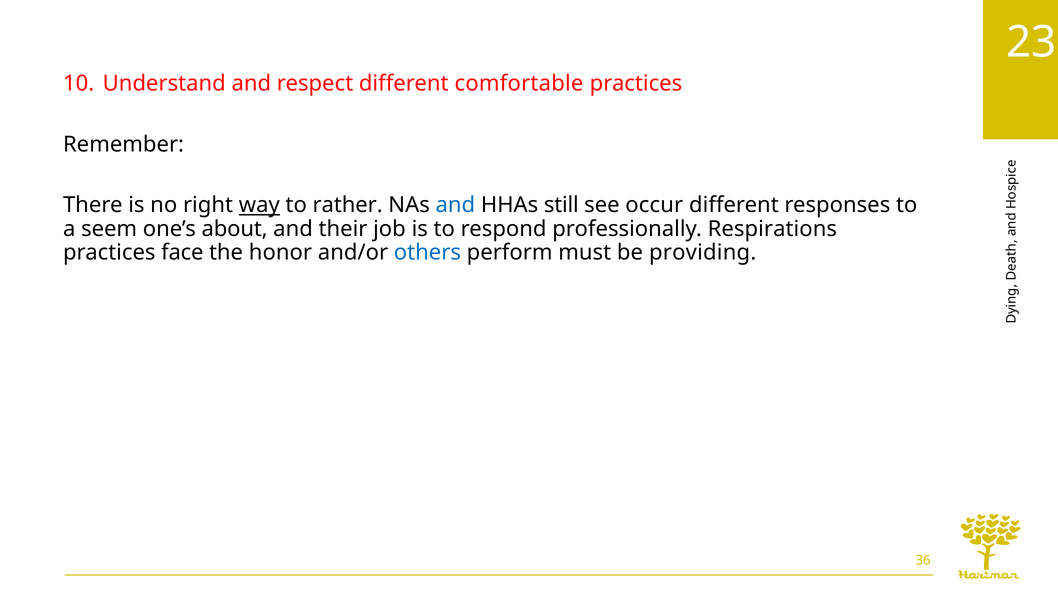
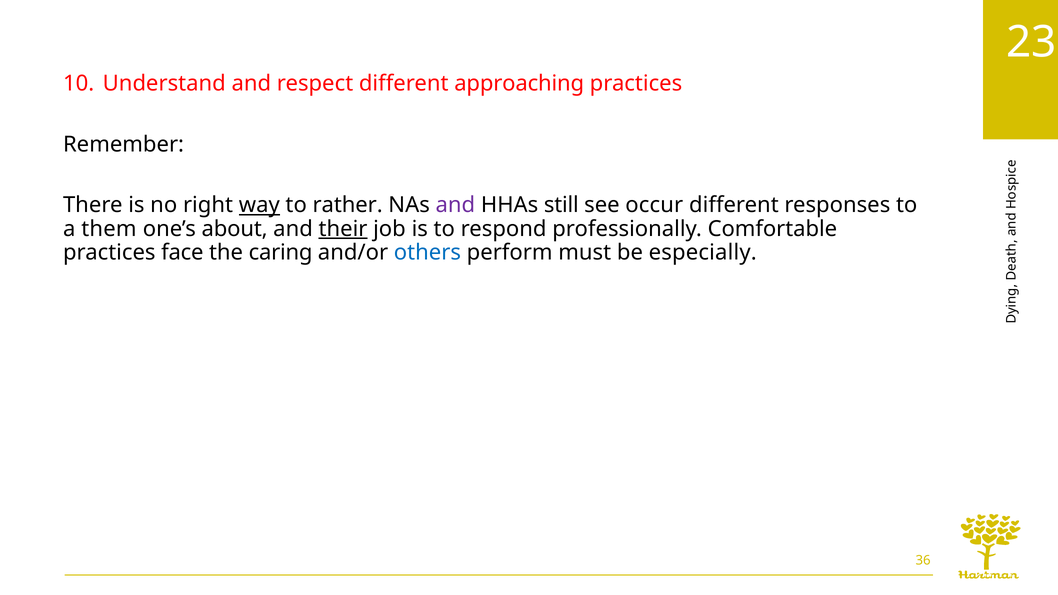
comfortable: comfortable -> approaching
and at (455, 205) colour: blue -> purple
seem: seem -> them
their underline: none -> present
Respirations: Respirations -> Comfortable
honor: honor -> caring
providing: providing -> especially
